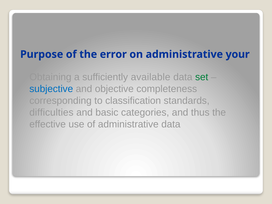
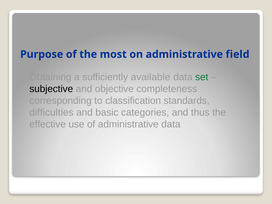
error: error -> most
your: your -> field
subjective colour: blue -> black
